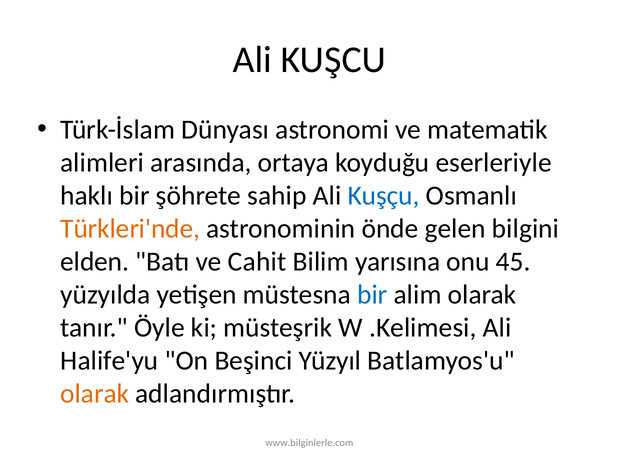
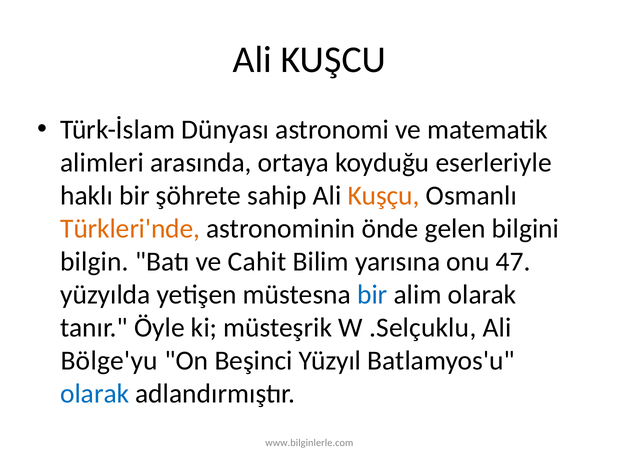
Kuşçu colour: blue -> orange
elden: elden -> bilgin
45: 45 -> 47
.Kelimesi: .Kelimesi -> .Selçuklu
Halife'yu: Halife'yu -> Bölge'yu
olarak at (95, 394) colour: orange -> blue
